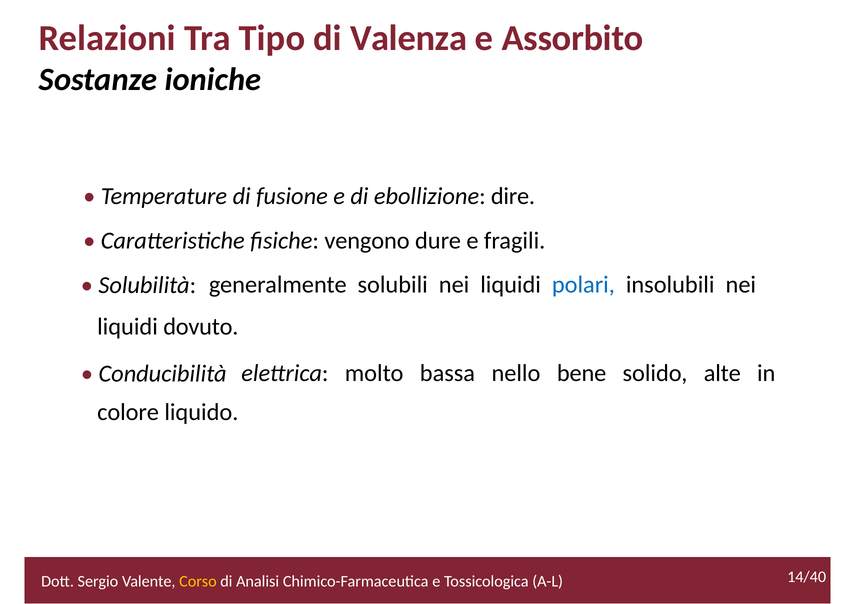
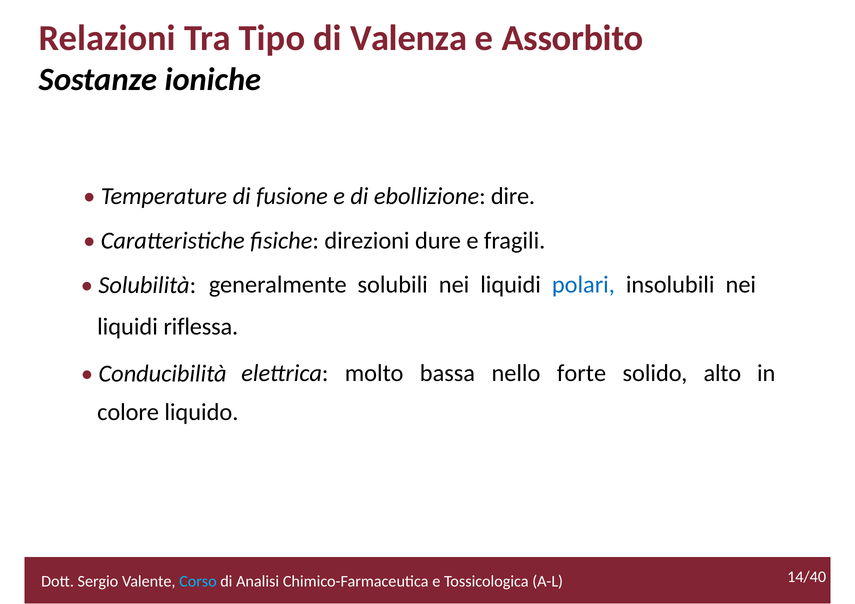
vengono: vengono -> direzioni
dovuto: dovuto -> riflessa
bene: bene -> forte
alte: alte -> alto
Corso colour: yellow -> light blue
